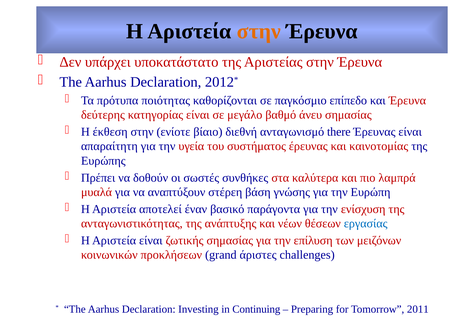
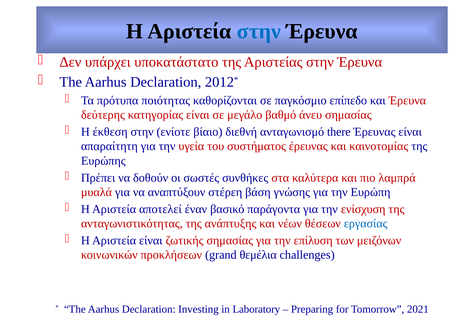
στην at (259, 31) colour: orange -> blue
άριστες: άριστες -> θεμέλια
Continuing: Continuing -> Laboratory
2011: 2011 -> 2021
